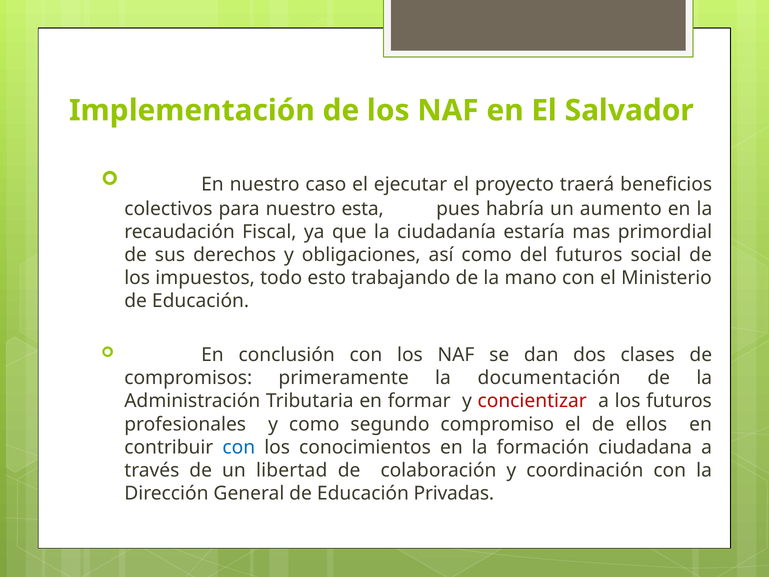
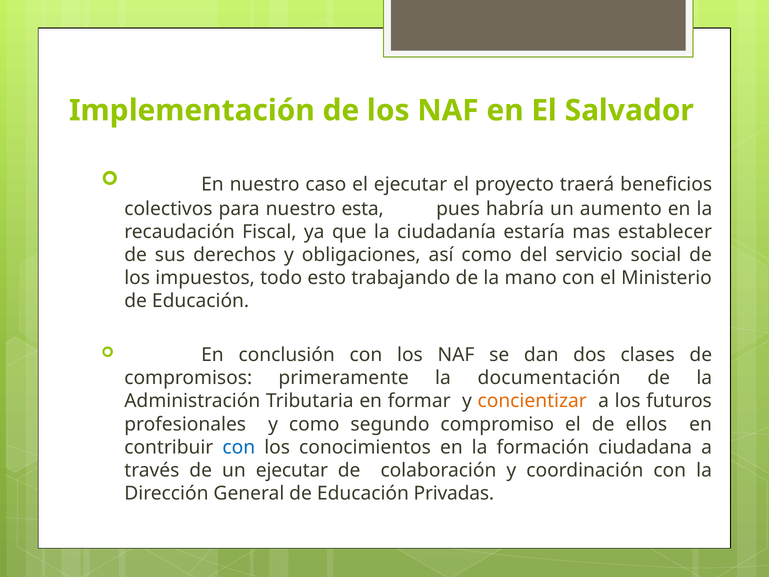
primordial: primordial -> establecer
del futuros: futuros -> servicio
concientizar colour: red -> orange
un libertad: libertad -> ejecutar
